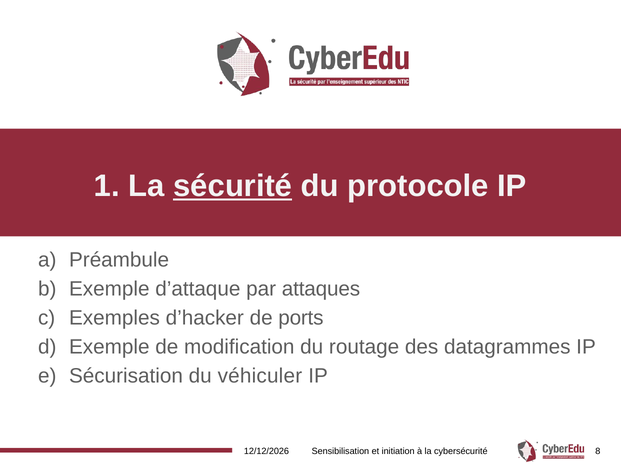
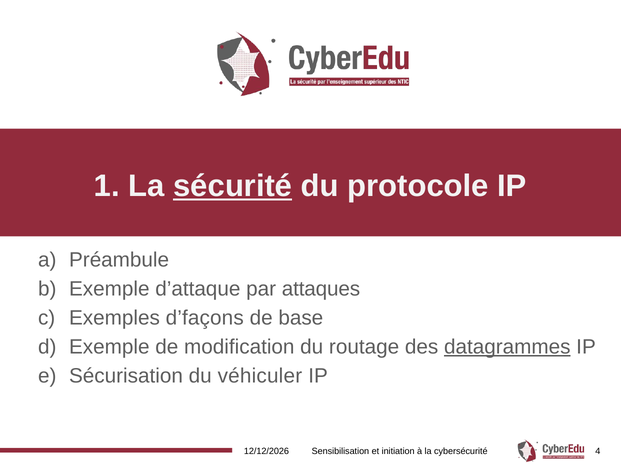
d’hacker: d’hacker -> d’façons
ports: ports -> base
datagrammes underline: none -> present
8: 8 -> 4
